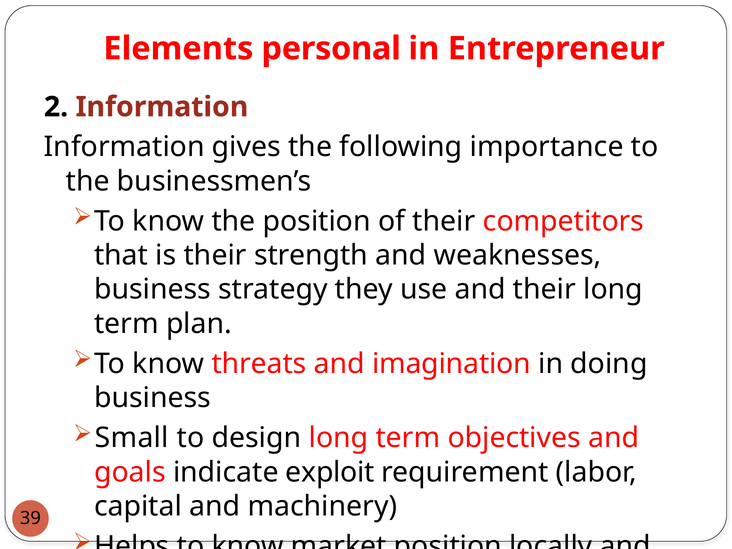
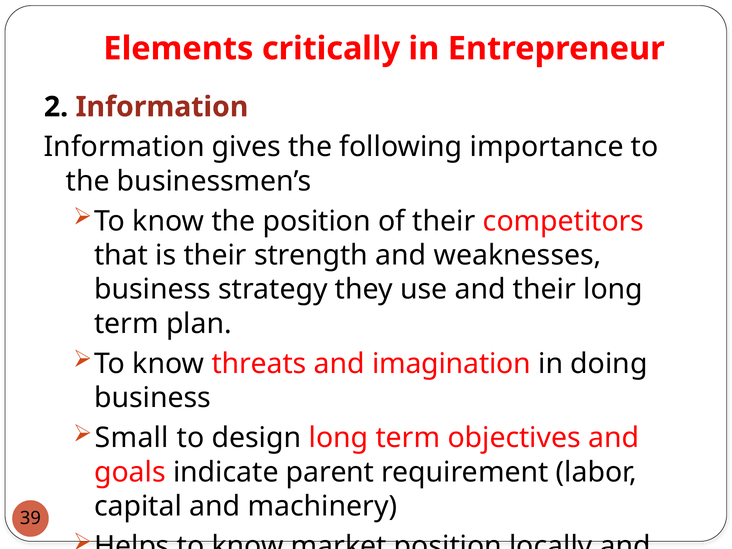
personal: personal -> critically
exploit: exploit -> parent
